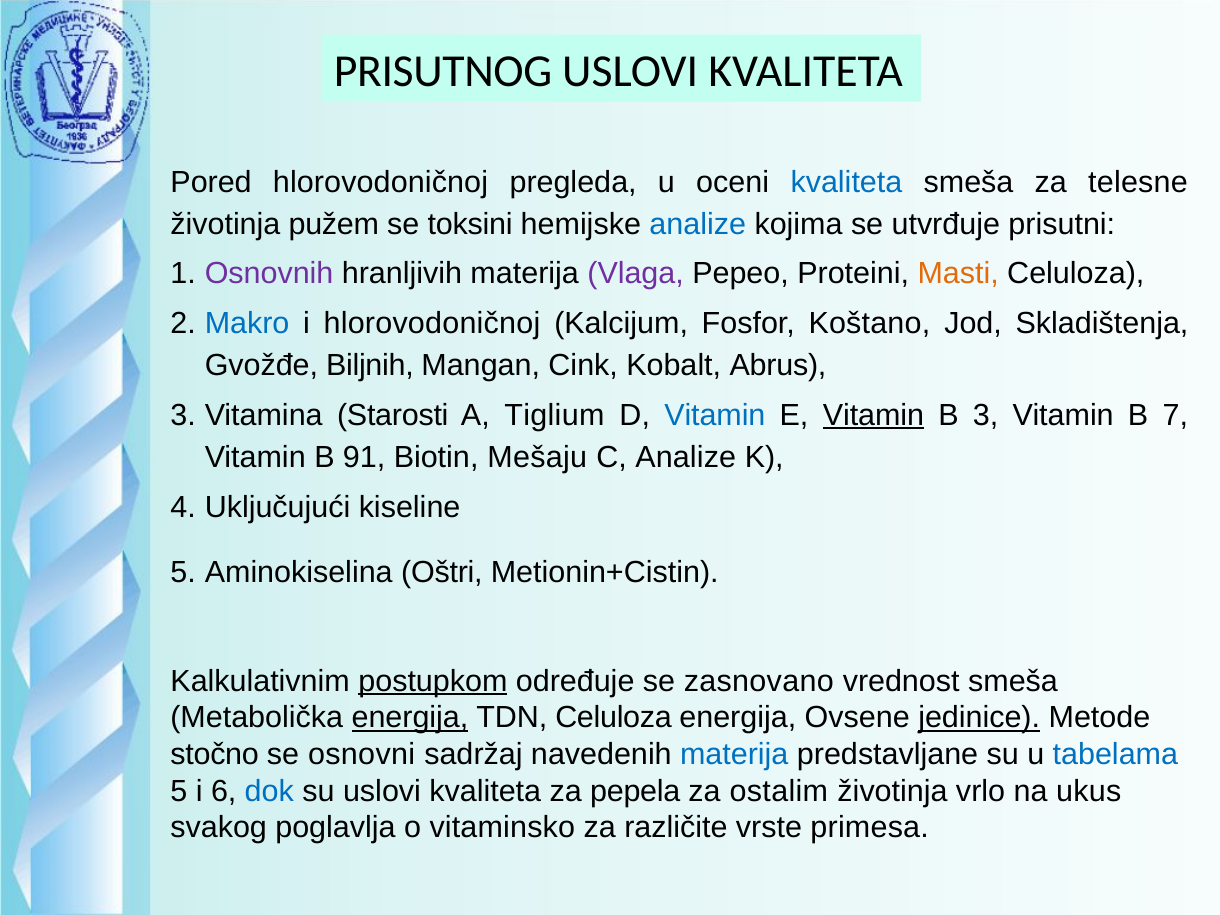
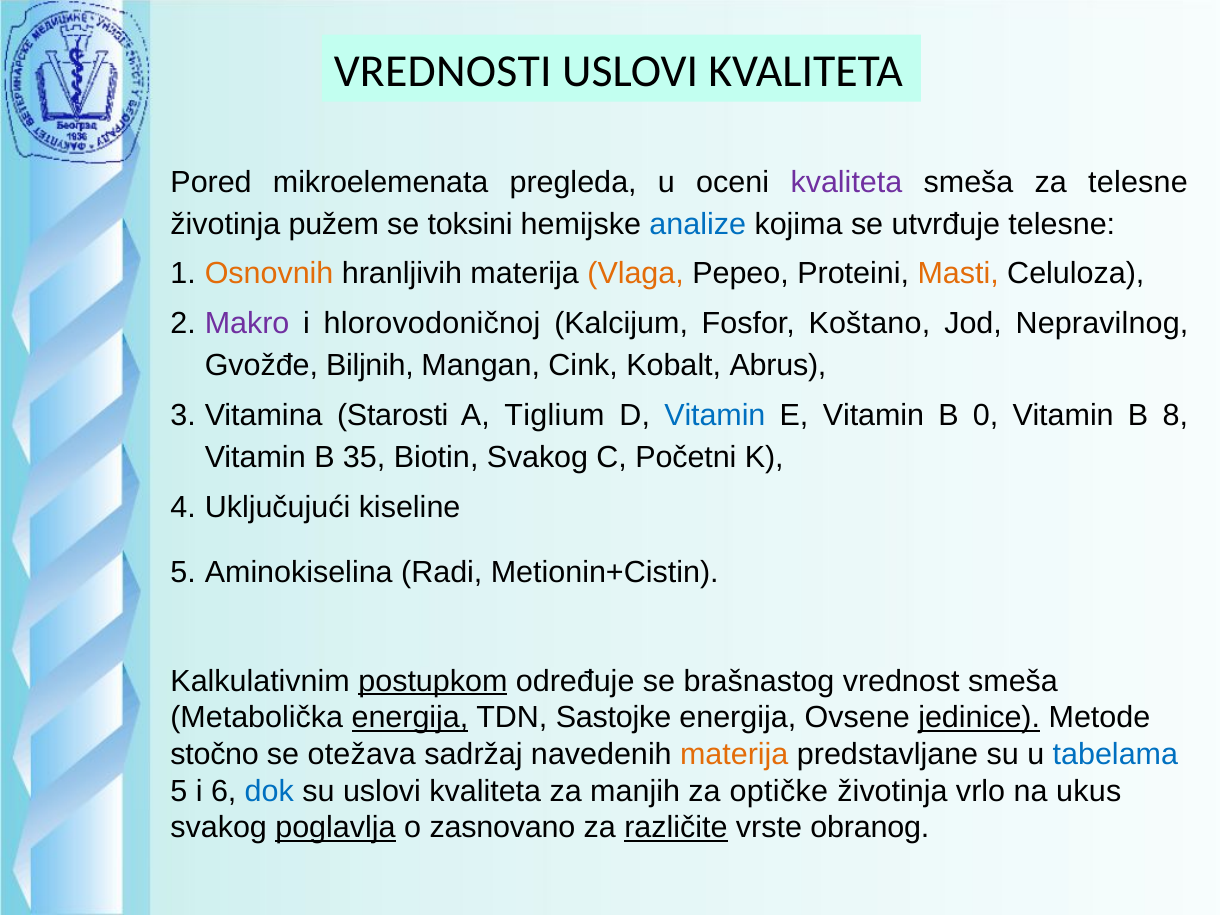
PRISUTNOG: PRISUTNOG -> VREDNOSTI
Pored hlorovodoničnoj: hlorovodoničnoj -> mikroelemenata
kvaliteta at (846, 182) colour: blue -> purple
utvrđuje prisutni: prisutni -> telesne
Osnovnih colour: purple -> orange
Vlaga colour: purple -> orange
Makro colour: blue -> purple
Skladištenja: Skladištenja -> Nepravilnog
Vitamin at (873, 415) underline: present -> none
B 3: 3 -> 0
7: 7 -> 8
91: 91 -> 35
Biotin Mešaju: Mešaju -> Svakog
C Analize: Analize -> Početni
Oštri: Oštri -> Radi
zasnovano: zasnovano -> brašnastog
TDN Celuloza: Celuloza -> Sastojke
osnovni: osnovni -> otežava
materija at (734, 754) colour: blue -> orange
pepela: pepela -> manjih
ostalim: ostalim -> optičke
poglavlja underline: none -> present
vitaminsko: vitaminsko -> zasnovano
različite underline: none -> present
primesa: primesa -> obranog
